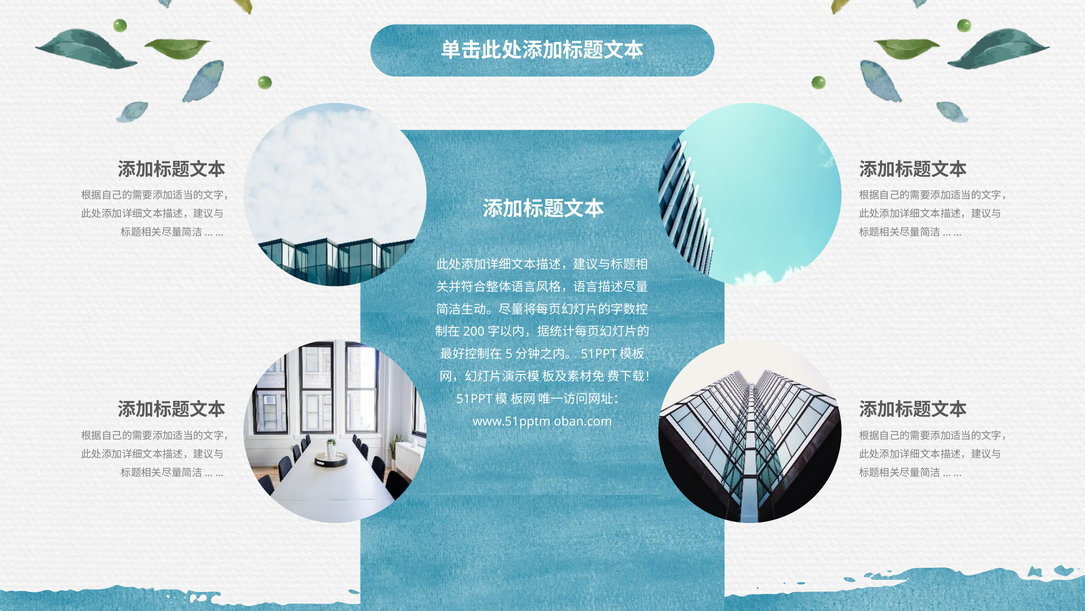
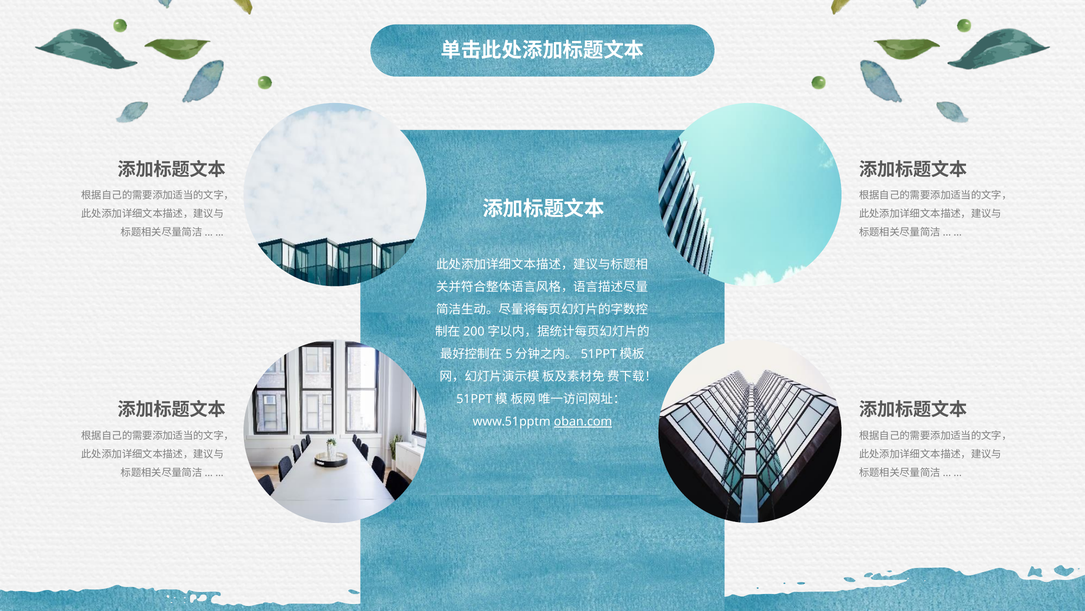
oban.com underline: none -> present
